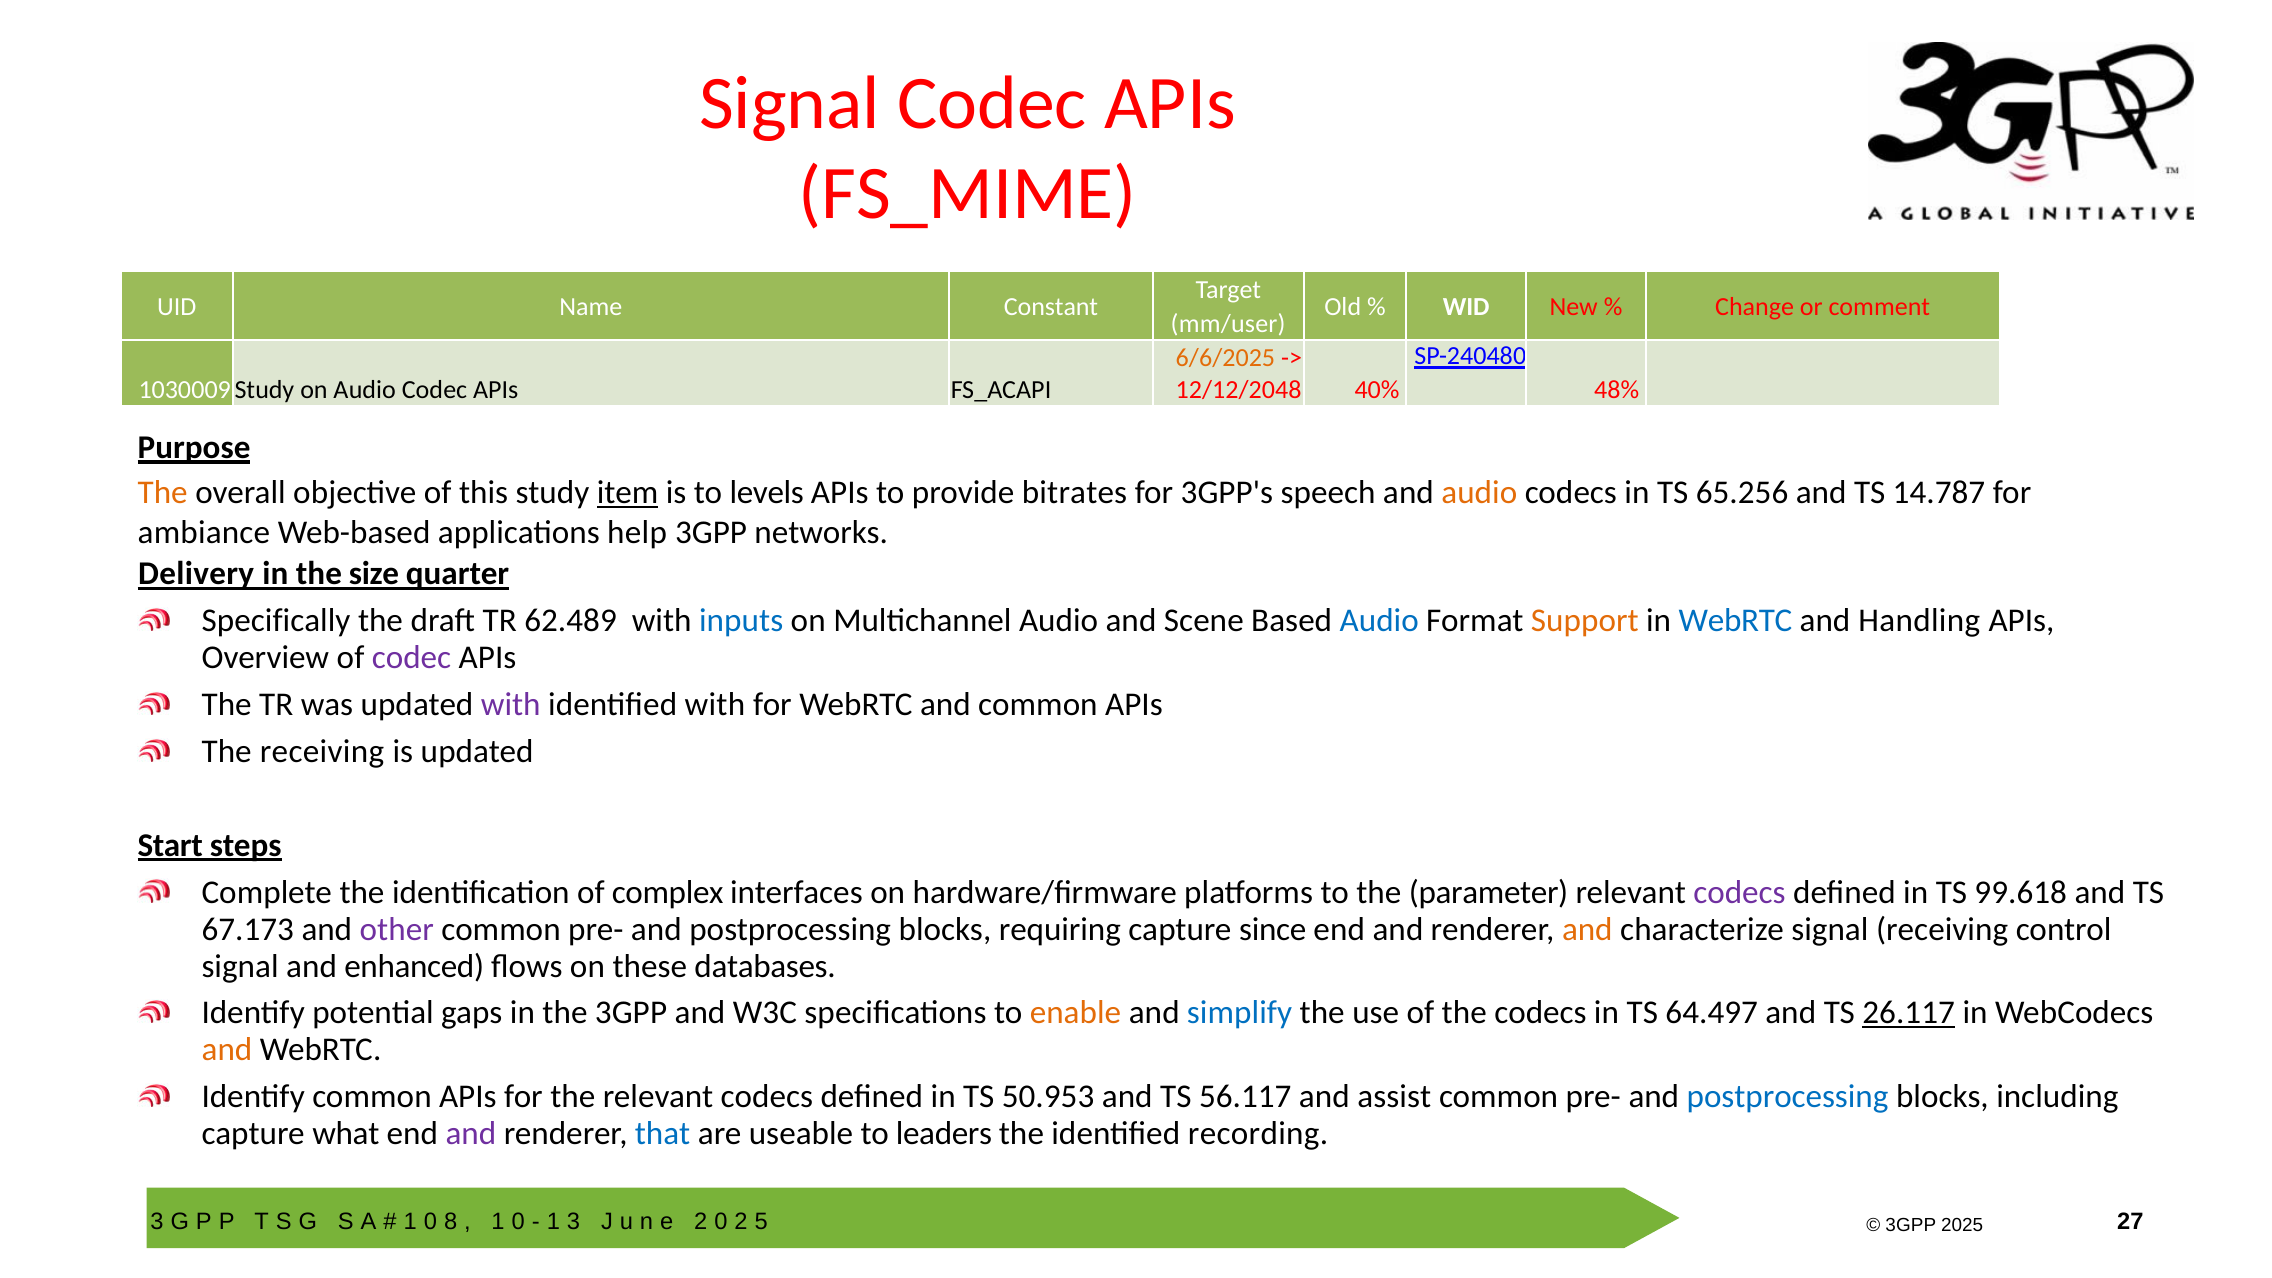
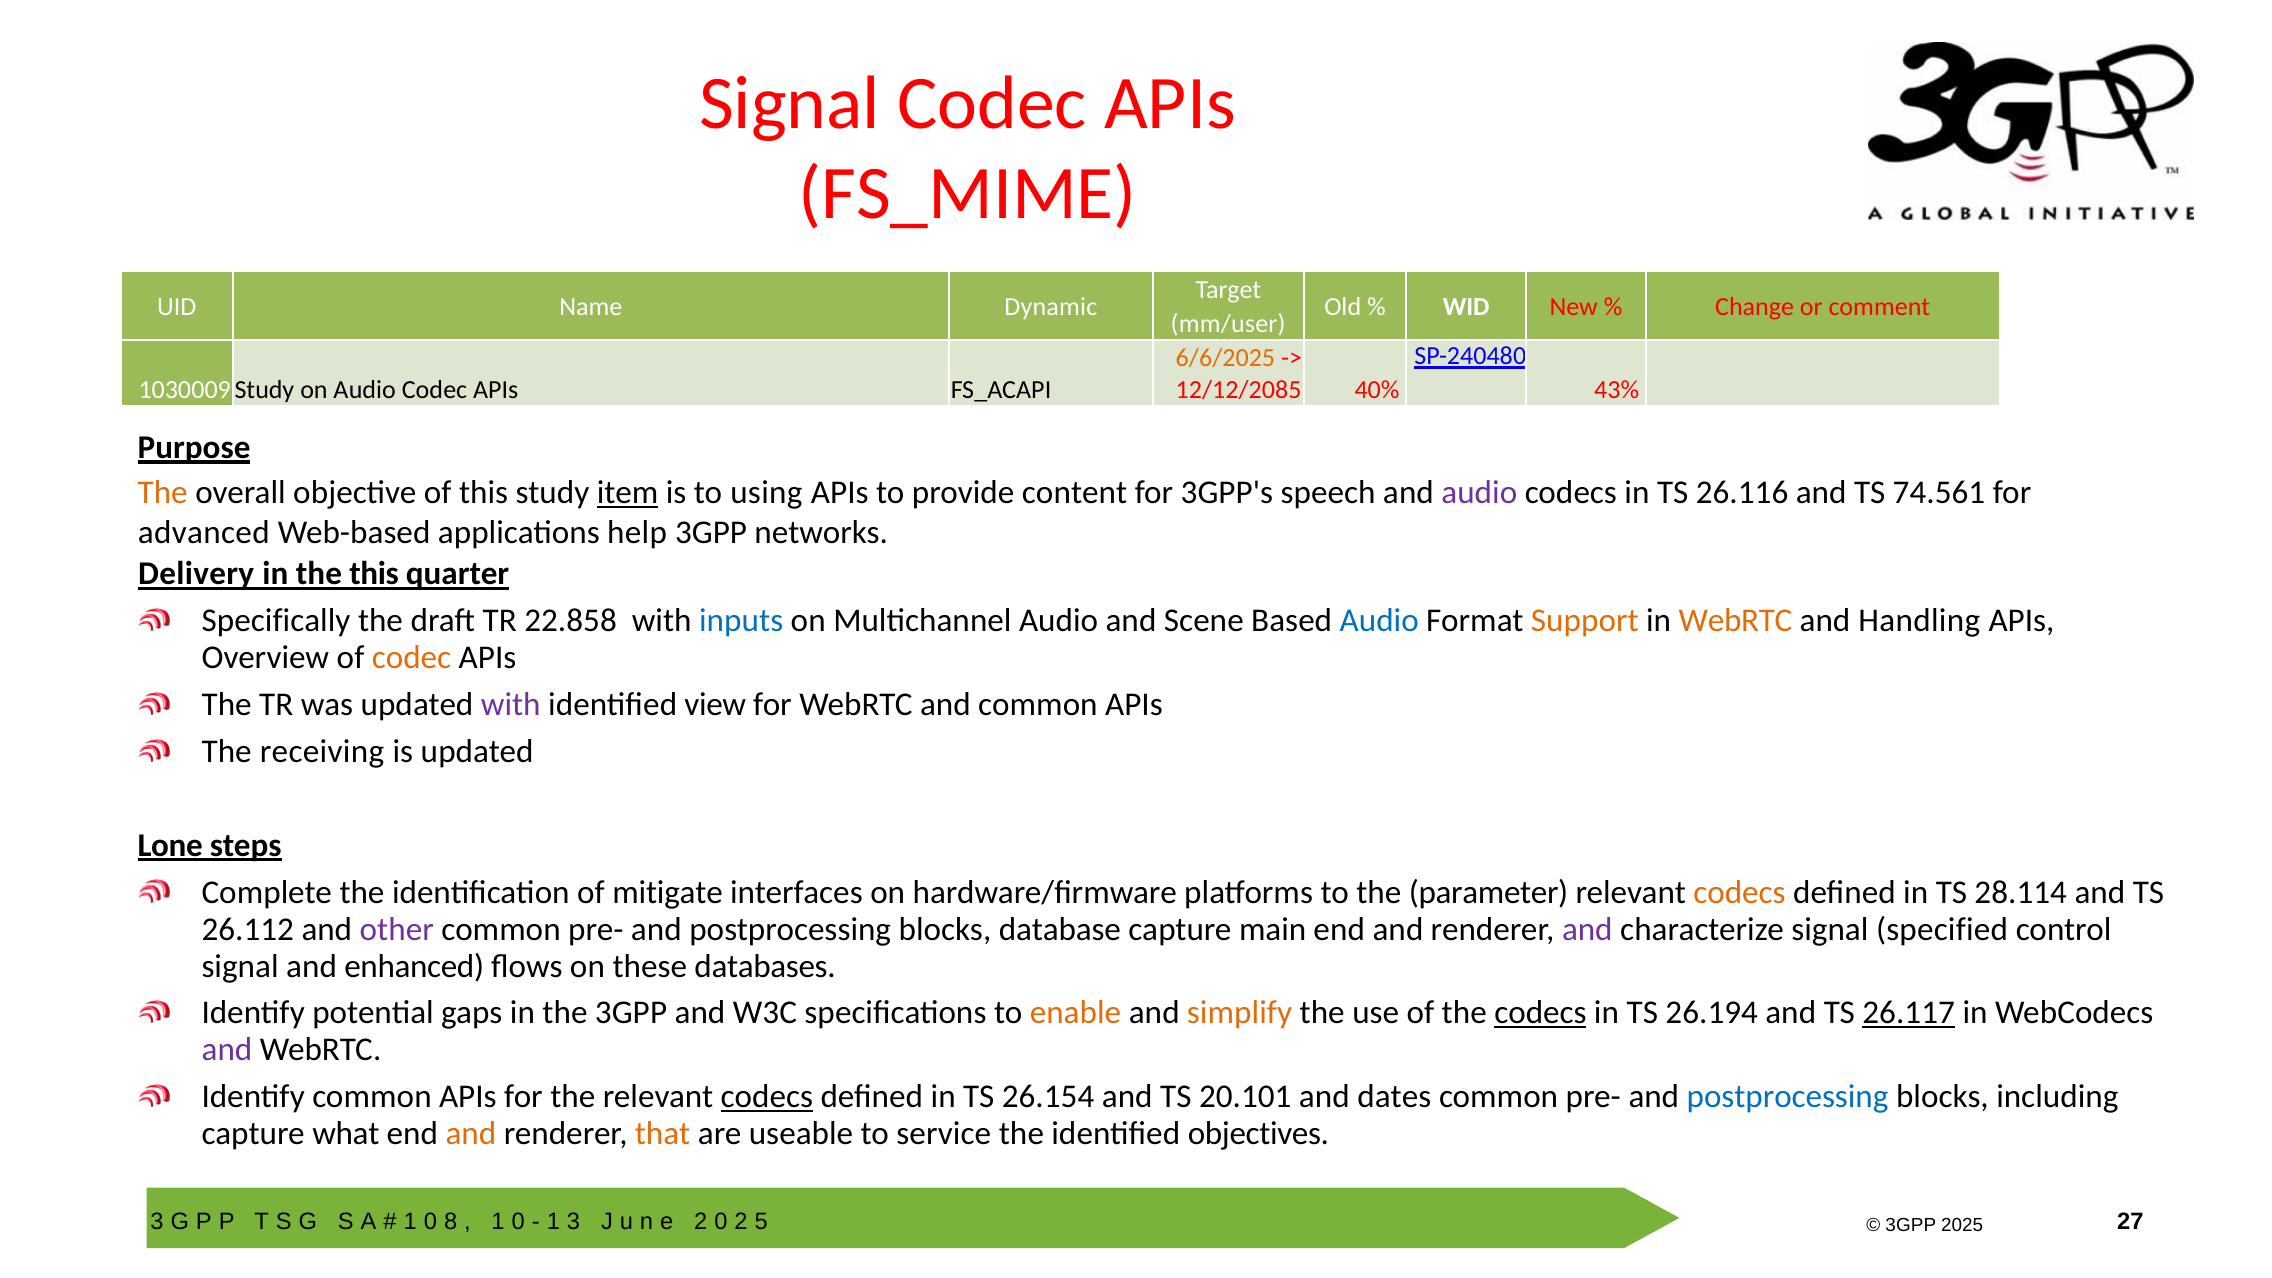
Constant: Constant -> Dynamic
12/12/2048: 12/12/2048 -> 12/12/2085
48%: 48% -> 43%
levels: levels -> using
bitrates: bitrates -> content
audio at (1479, 493) colour: orange -> purple
65.256: 65.256 -> 26.116
14.787: 14.787 -> 74.561
ambiance: ambiance -> advanced
the size: size -> this
62.489: 62.489 -> 22.858
WebRTC at (1736, 621) colour: blue -> orange
codec at (412, 658) colour: purple -> orange
identified with: with -> view
Start: Start -> Lone
complex: complex -> mitigate
codecs at (1740, 892) colour: purple -> orange
99.618: 99.618 -> 28.114
67.173: 67.173 -> 26.112
requiring: requiring -> database
since: since -> main
and at (1587, 929) colour: orange -> purple
signal receiving: receiving -> specified
simplify colour: blue -> orange
codecs at (1540, 1013) underline: none -> present
64.497: 64.497 -> 26.194
and at (227, 1050) colour: orange -> purple
codecs at (767, 1097) underline: none -> present
50.953: 50.953 -> 26.154
56.117: 56.117 -> 20.101
assist: assist -> dates
and at (471, 1134) colour: purple -> orange
that colour: blue -> orange
leaders: leaders -> service
recording: recording -> objectives
